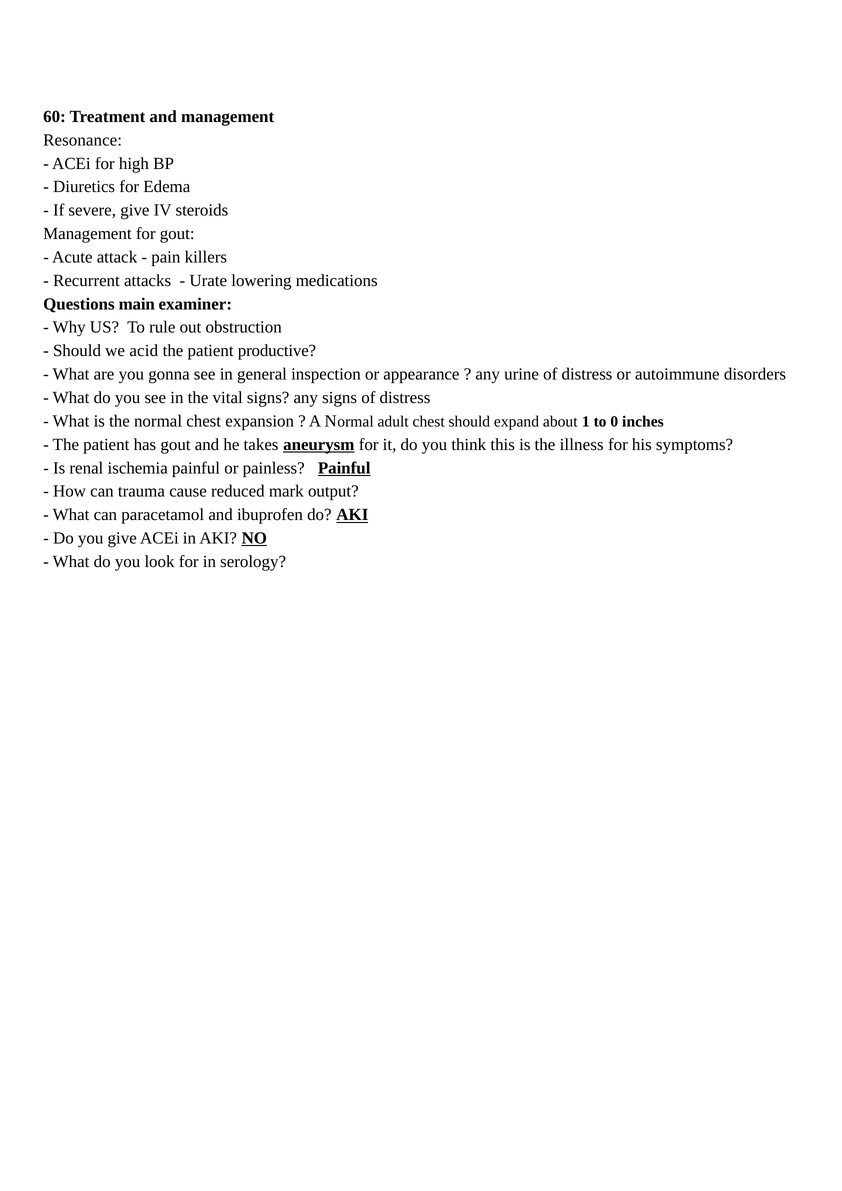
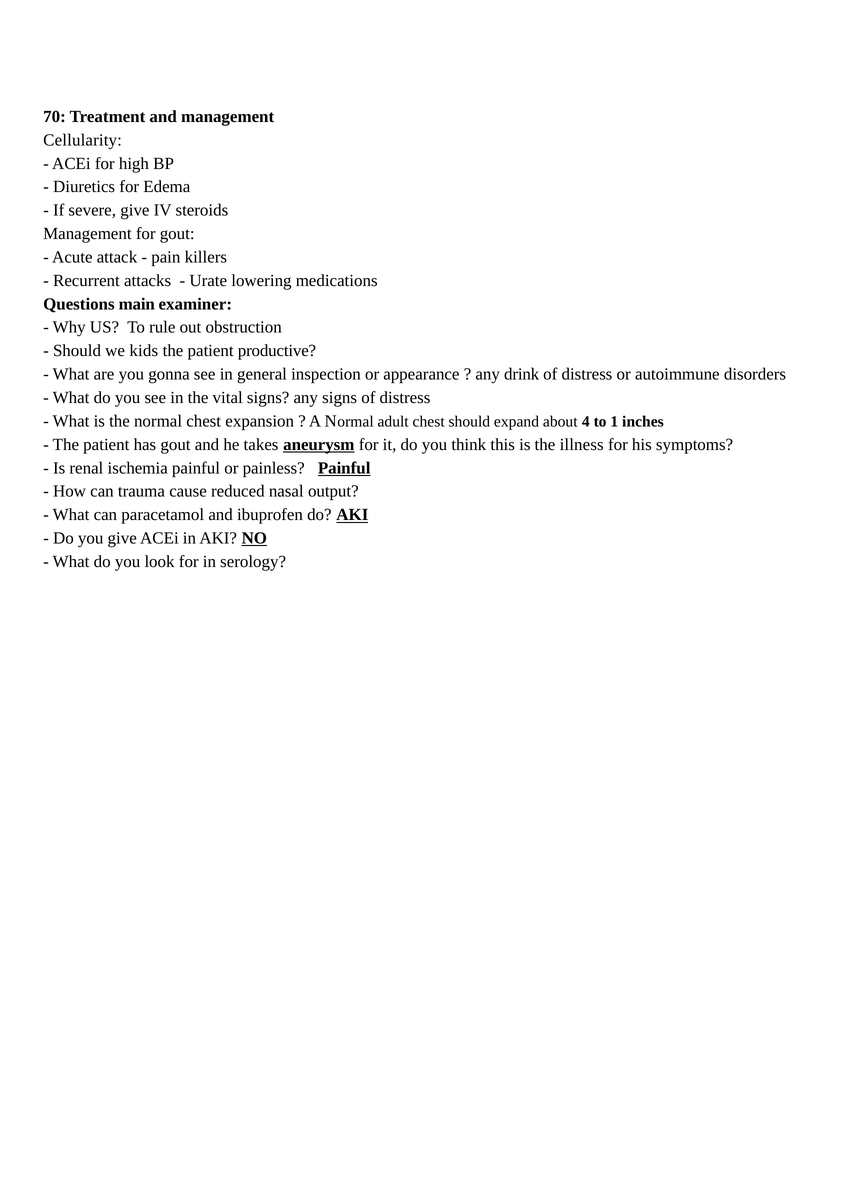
60: 60 -> 70
Resonance: Resonance -> Cellularity
acid: acid -> kids
urine: urine -> drink
1: 1 -> 4
0: 0 -> 1
mark: mark -> nasal
